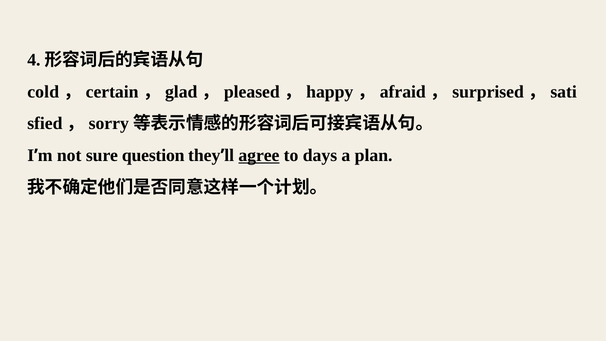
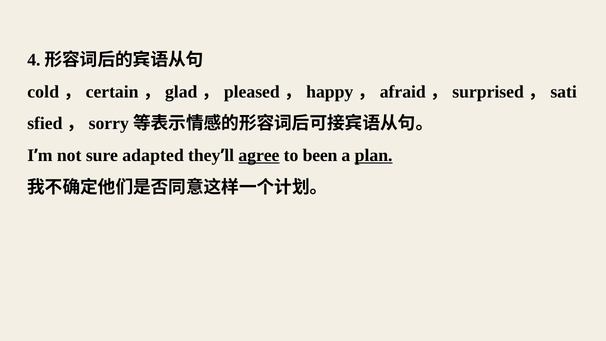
question: question -> adapted
days: days -> been
plan underline: none -> present
